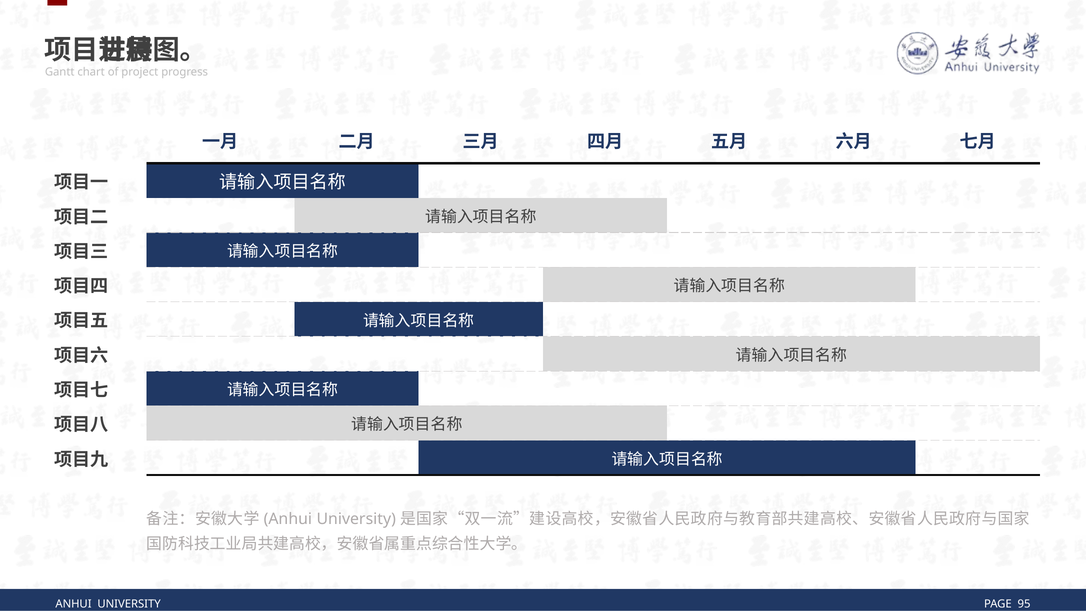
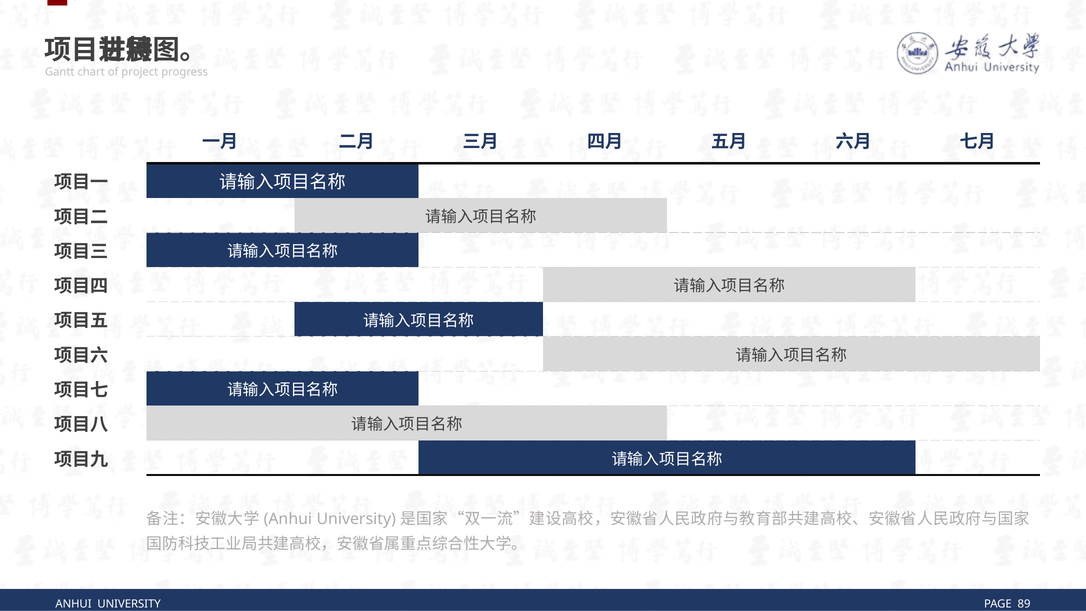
95: 95 -> 89
